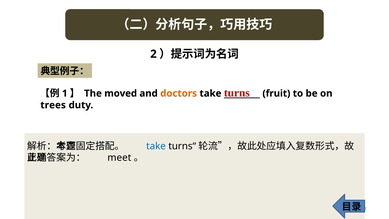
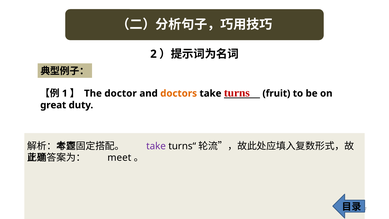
moved: moved -> doctor
trees: trees -> great
take at (156, 146) colour: blue -> purple
